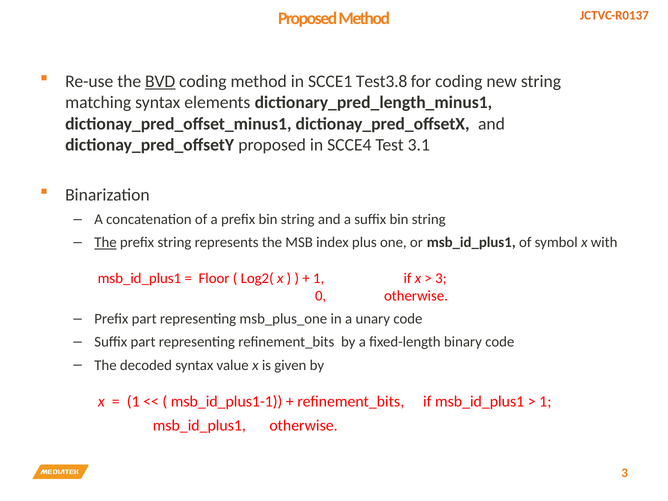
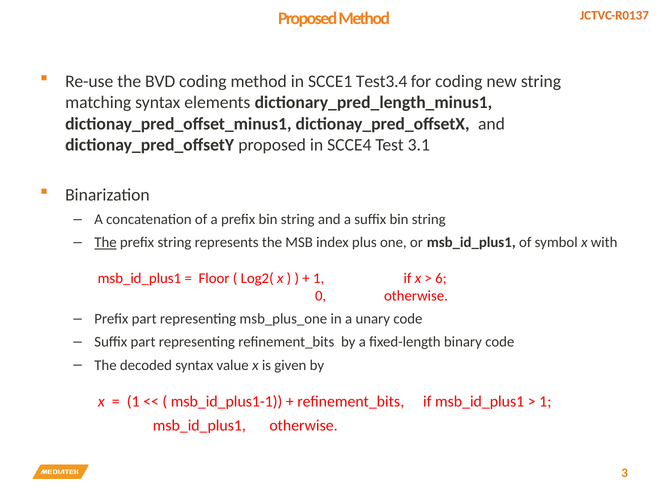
BVD underline: present -> none
Test3.8: Test3.8 -> Test3.4
3 at (441, 278): 3 -> 6
